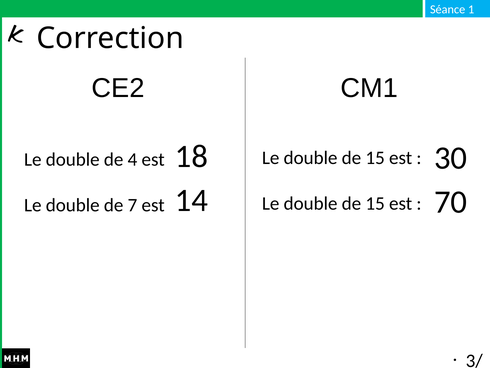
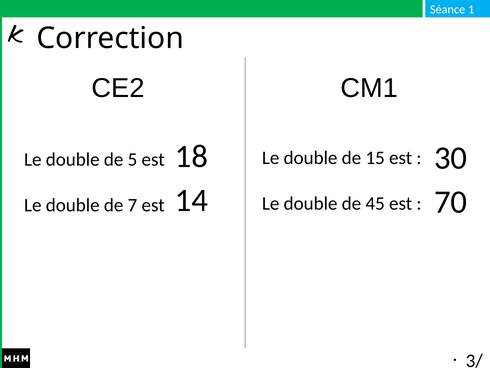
4: 4 -> 5
15 at (375, 203): 15 -> 45
